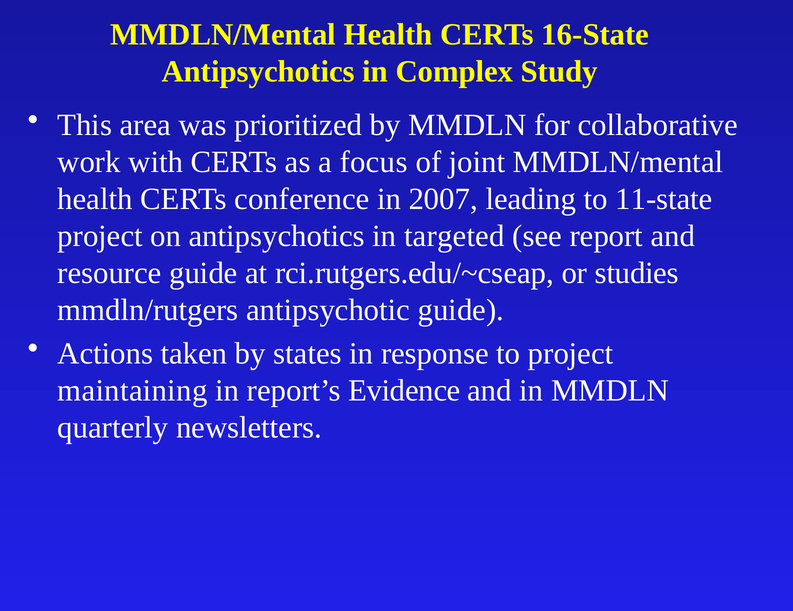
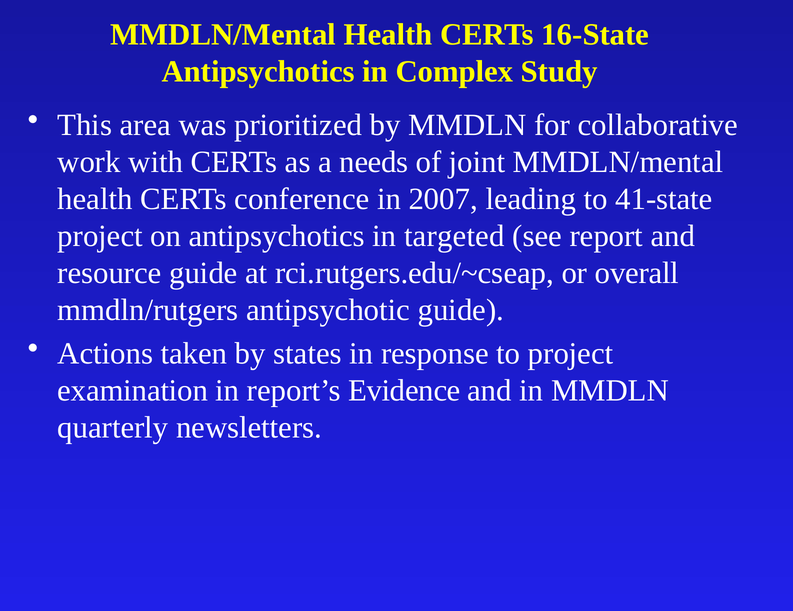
focus: focus -> needs
11-state: 11-state -> 41-state
studies: studies -> overall
maintaining: maintaining -> examination
